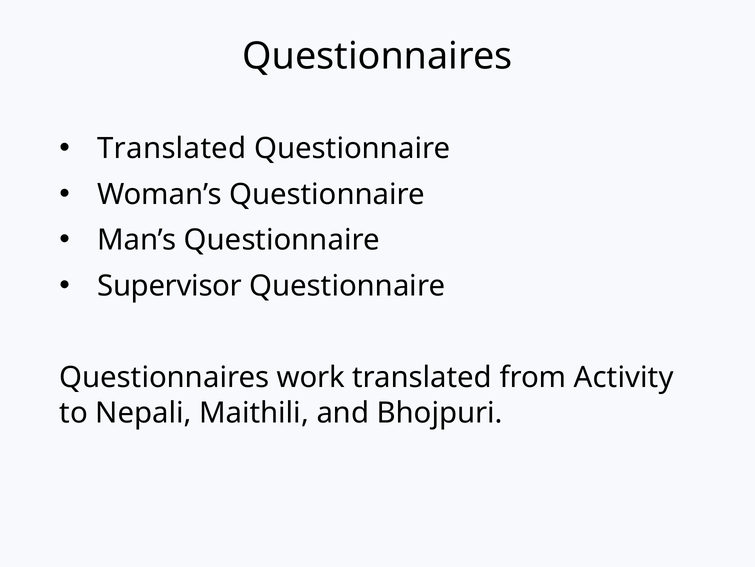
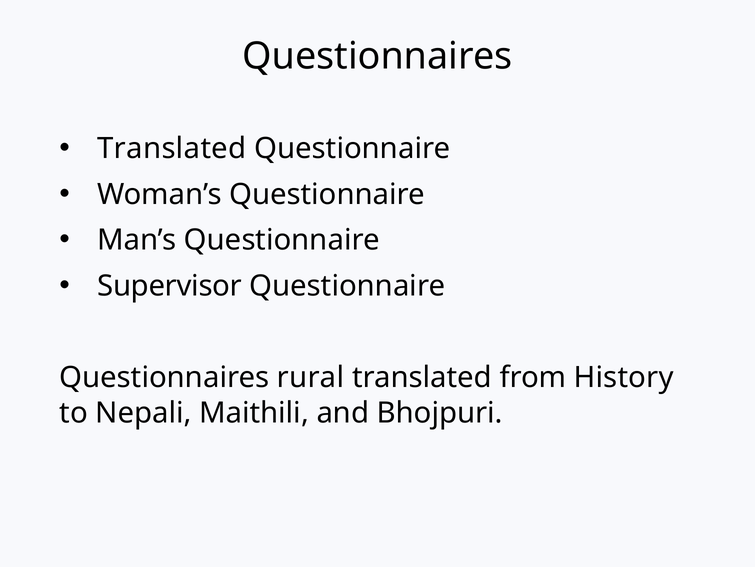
work: work -> rural
Activity: Activity -> History
